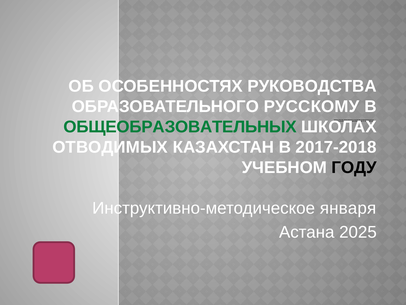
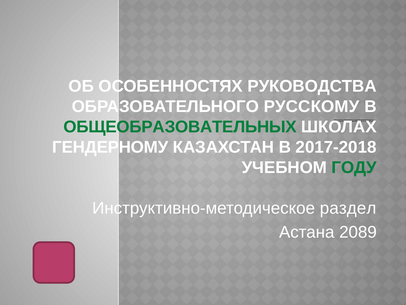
ОТВОДИМЫХ: ОТВОДИМЫХ -> ГЕНДЕРНОМУ
ГОДУ colour: black -> green
января: января -> раздел
2025: 2025 -> 2089
